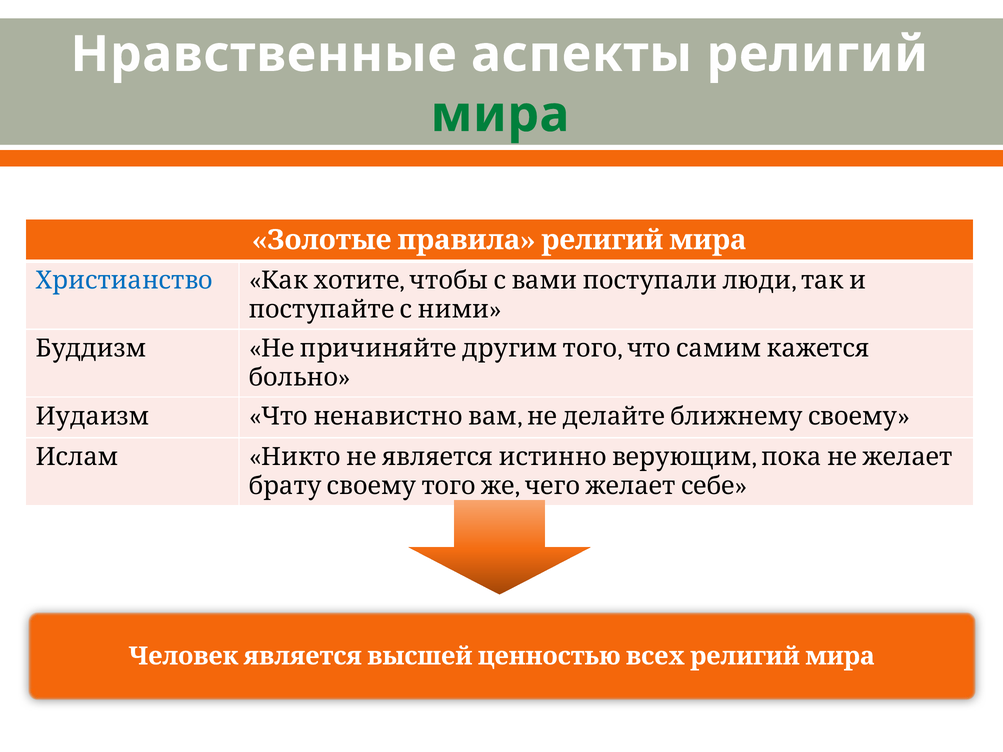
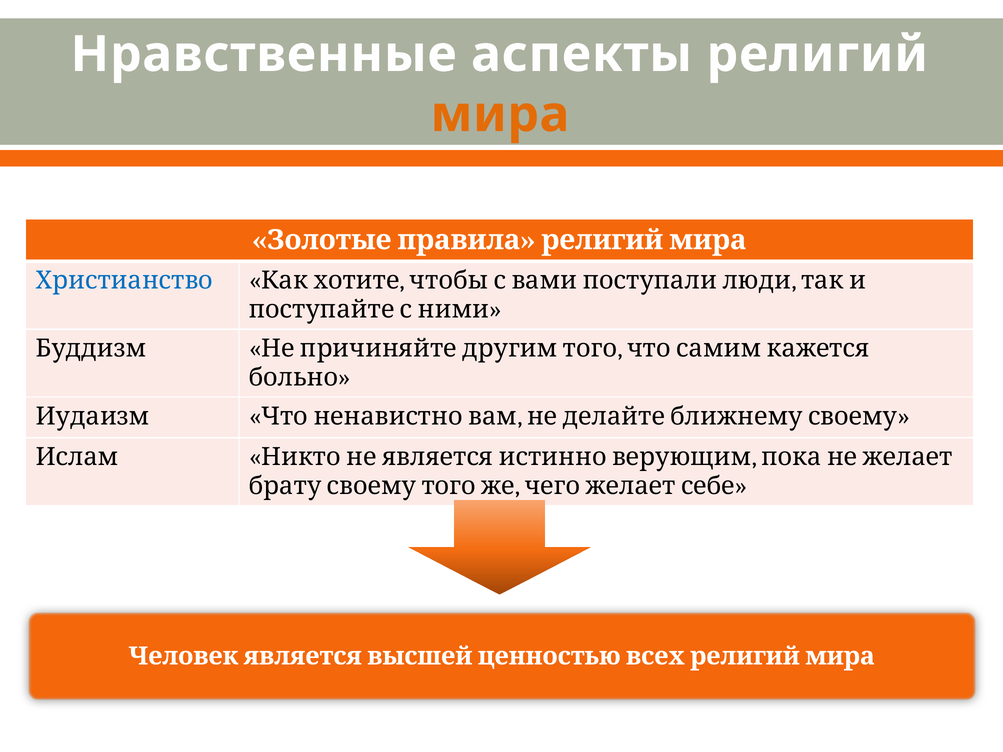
мира colour: green -> orange
